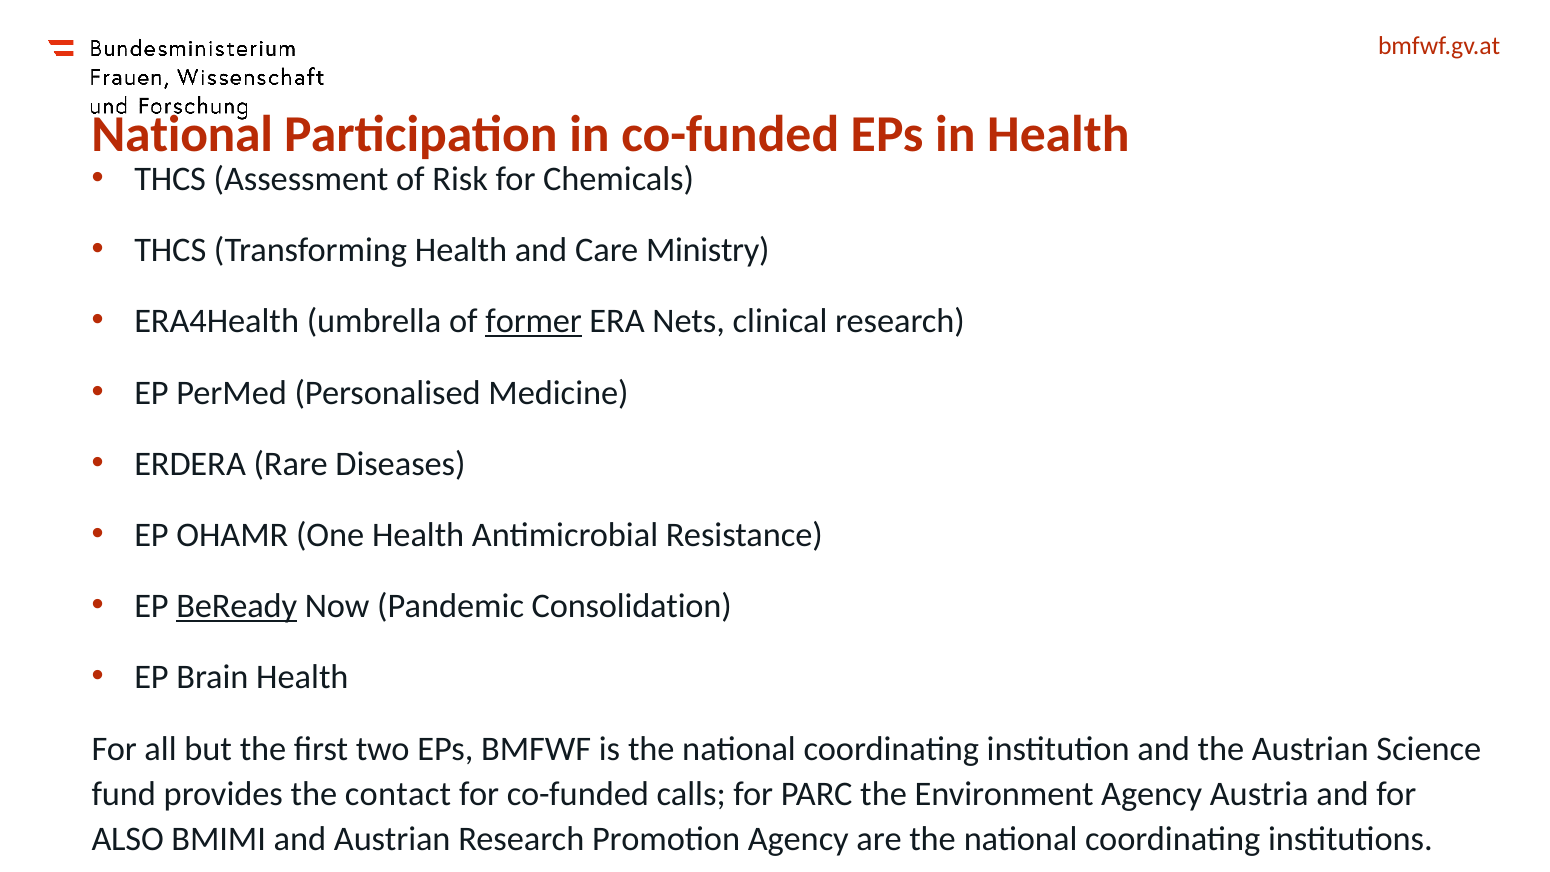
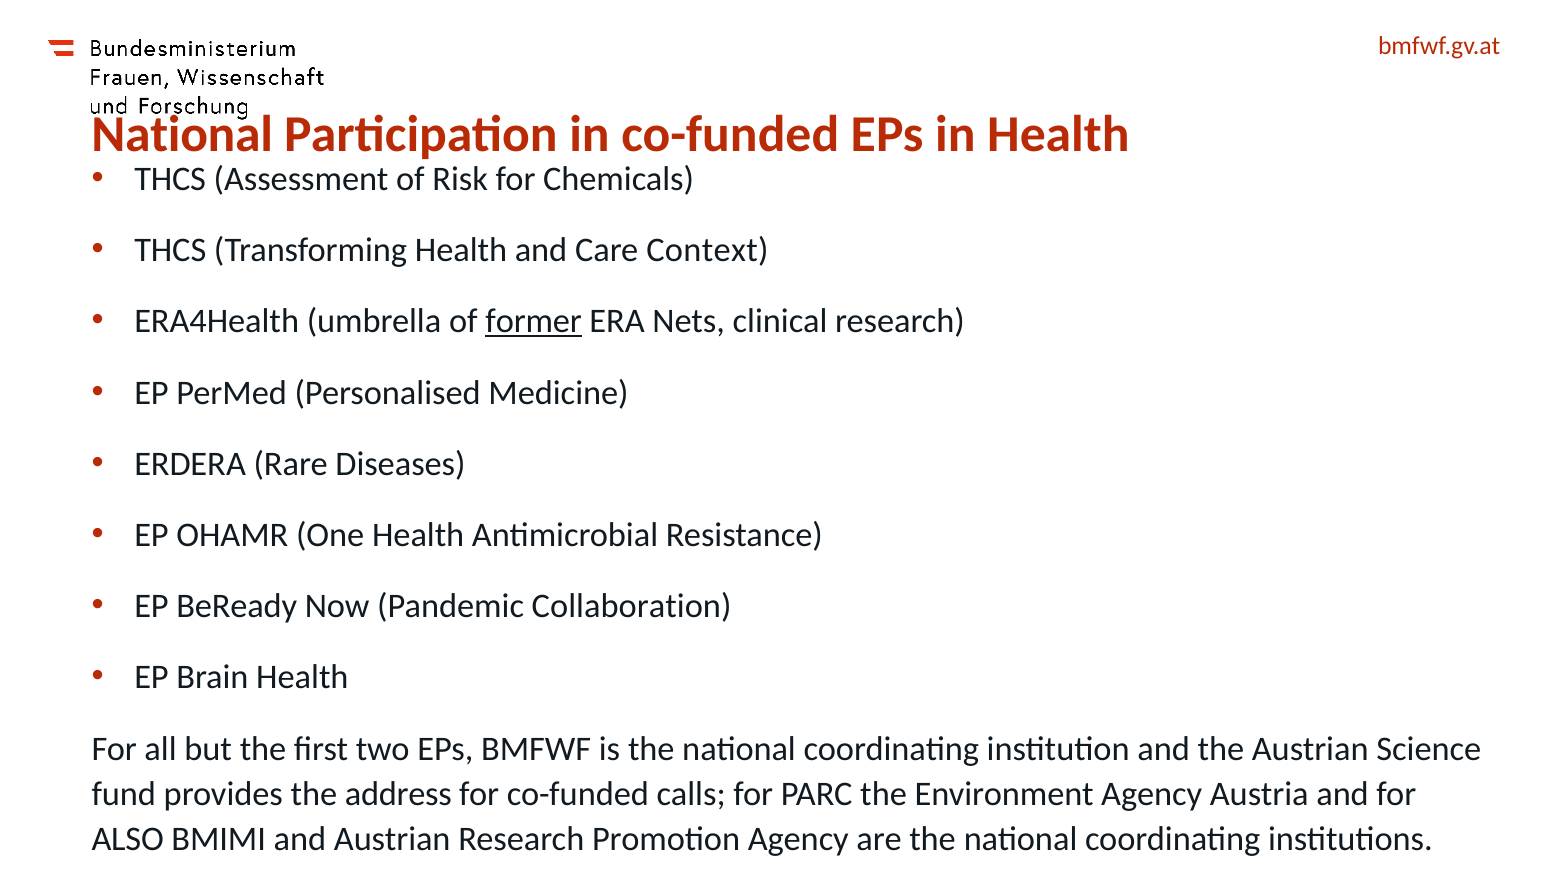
Ministry: Ministry -> Context
BeReady underline: present -> none
Consolidation: Consolidation -> Collaboration
contact: contact -> address
